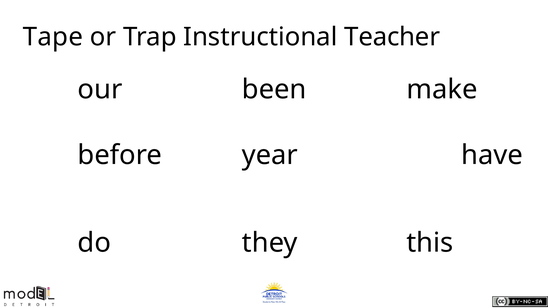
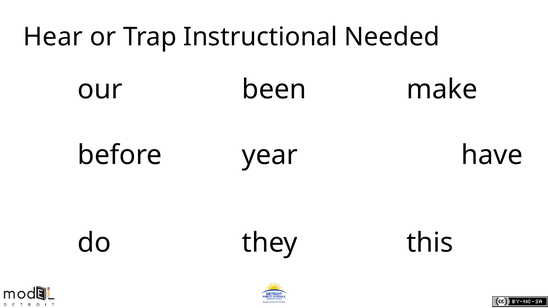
Tape: Tape -> Hear
Teacher: Teacher -> Needed
